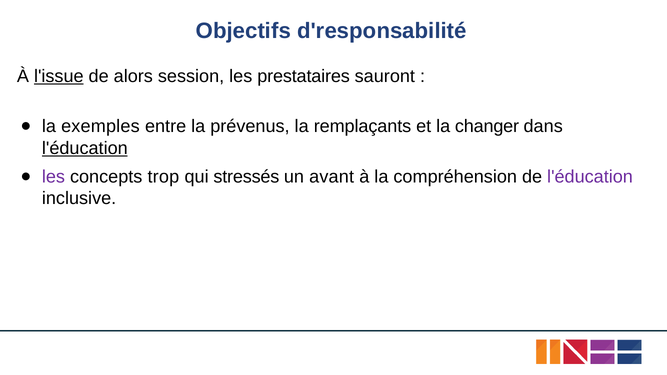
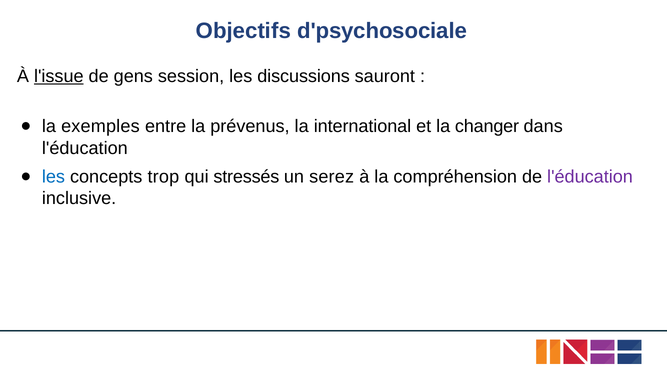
d'responsabilité: d'responsabilité -> d'psychosociale
alors: alors -> gens
prestataires: prestataires -> discussions
remplaçants: remplaçants -> international
l'éducation at (85, 148) underline: present -> none
les at (53, 177) colour: purple -> blue
avant: avant -> serez
